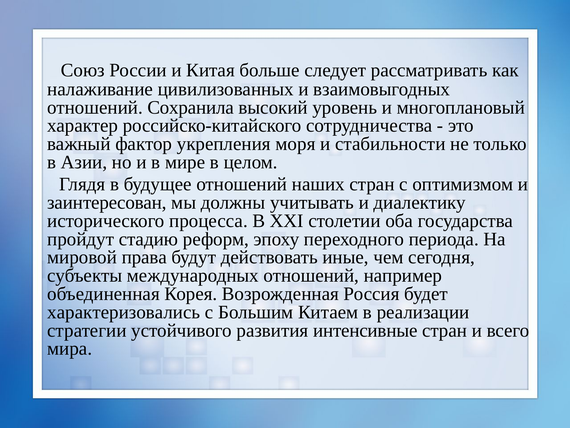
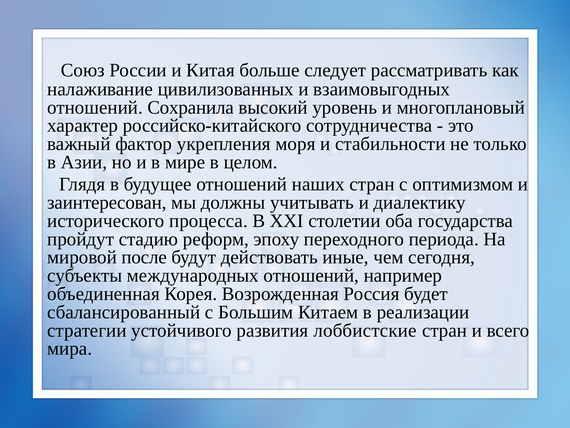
права: права -> после
характеризовались: характеризовались -> сбалансированный
интенсивные: интенсивные -> лоббистские
